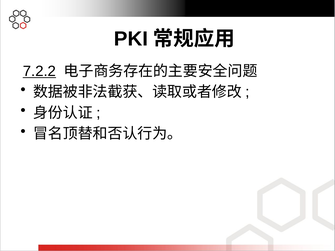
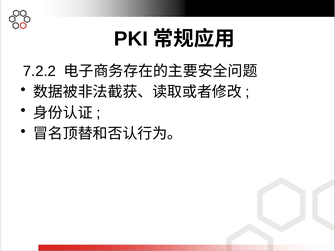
7.2.2 underline: present -> none
